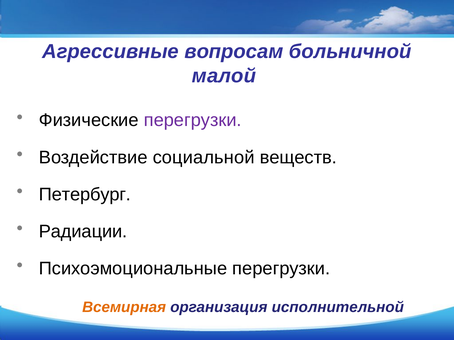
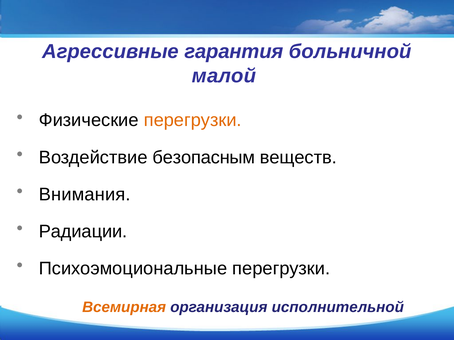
вопросам: вопросам -> гарантия
перегрузки at (193, 120) colour: purple -> orange
социальной: социальной -> безопасным
Петербург: Петербург -> Внимания
